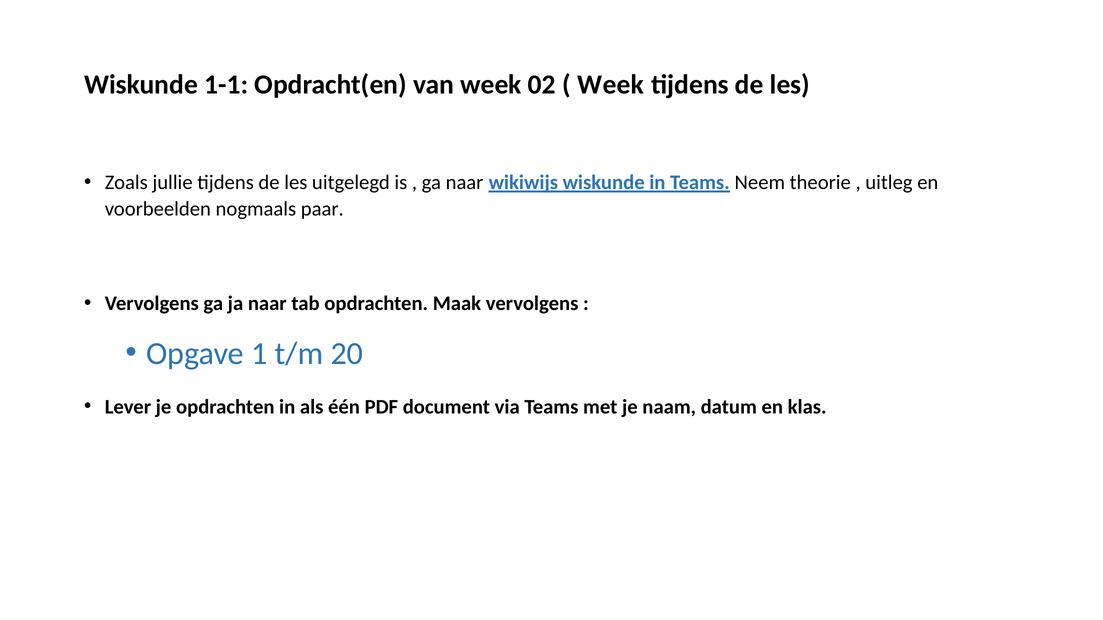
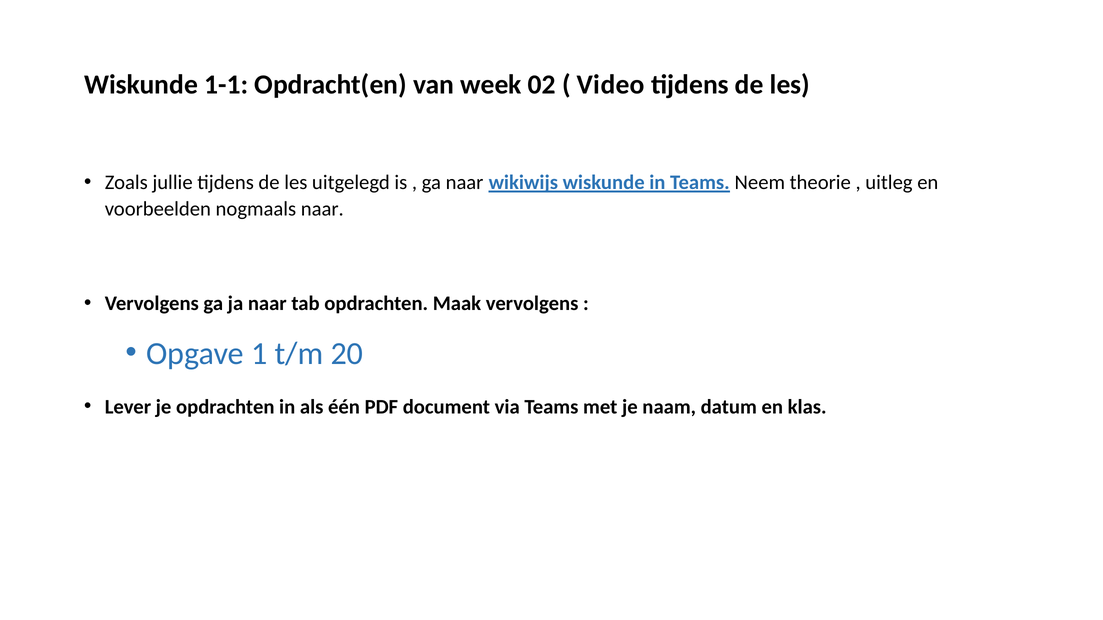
Week at (611, 85): Week -> Video
nogmaals paar: paar -> naar
